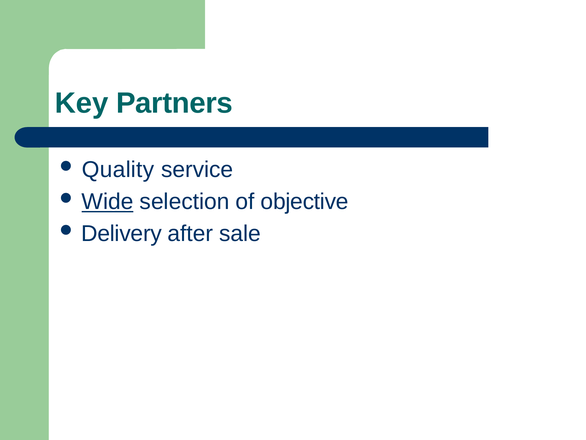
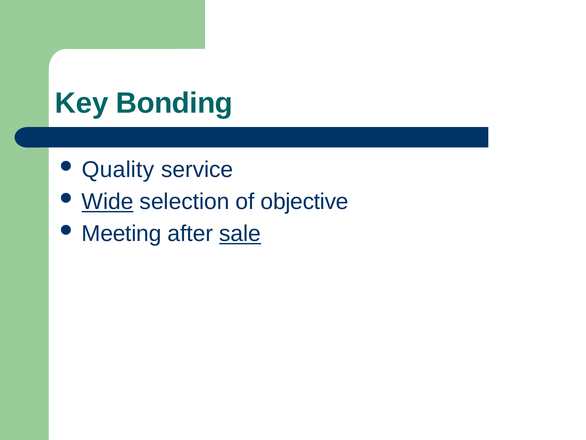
Partners: Partners -> Bonding
Delivery: Delivery -> Meeting
sale underline: none -> present
